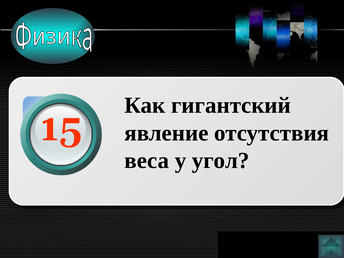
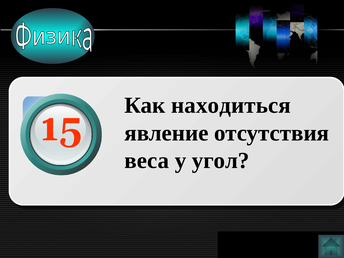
гигантский: гигантский -> находиться
